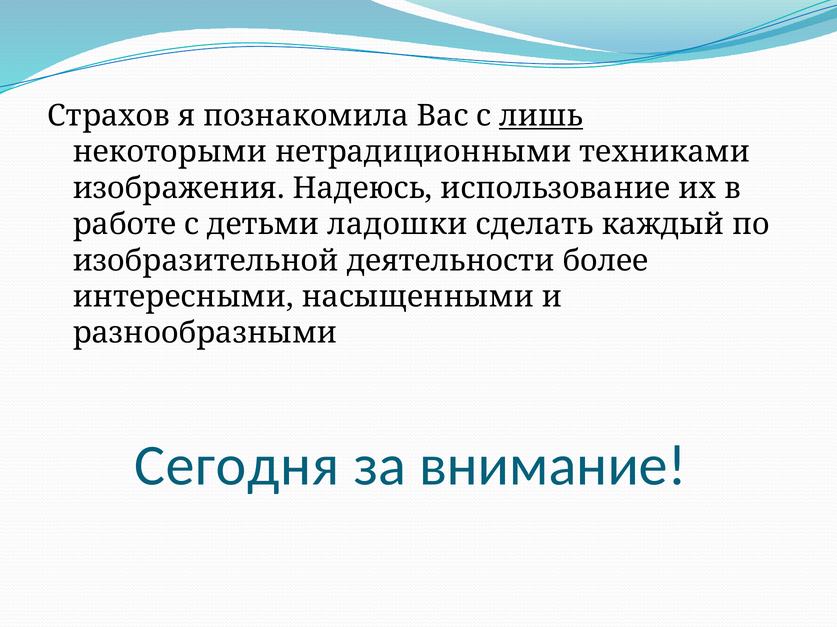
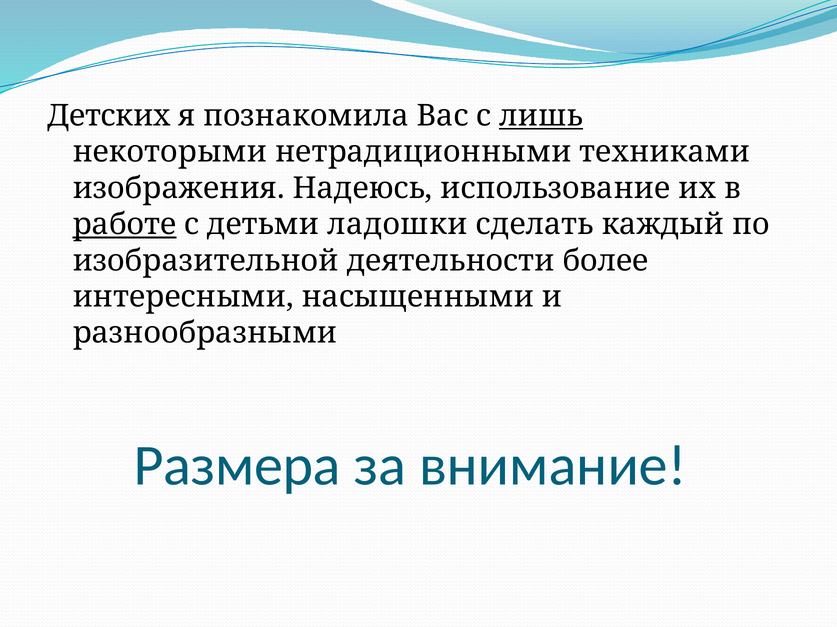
Страхов: Страхов -> Детских
работе underline: none -> present
Сегодня: Сегодня -> Размера
